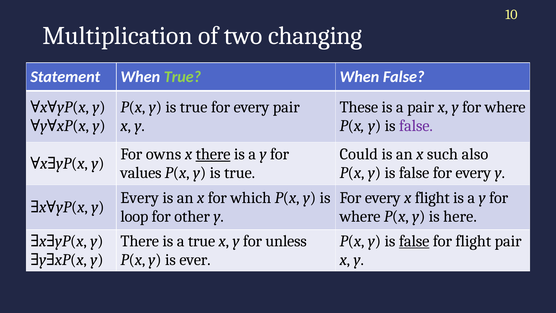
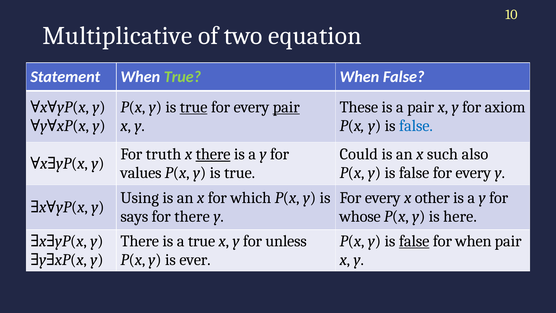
Multiplication: Multiplication -> Multiplicative
changing: changing -> equation
true at (194, 107) underline: none -> present
pair at (286, 107) underline: none -> present
x y for where: where -> axiom
false at (416, 126) colour: purple -> blue
owns: owns -> truth
Every at (140, 198): Every -> Using
x flight: flight -> other
loop: loop -> says
for other: other -> there
where at (360, 216): where -> whose
for flight: flight -> when
